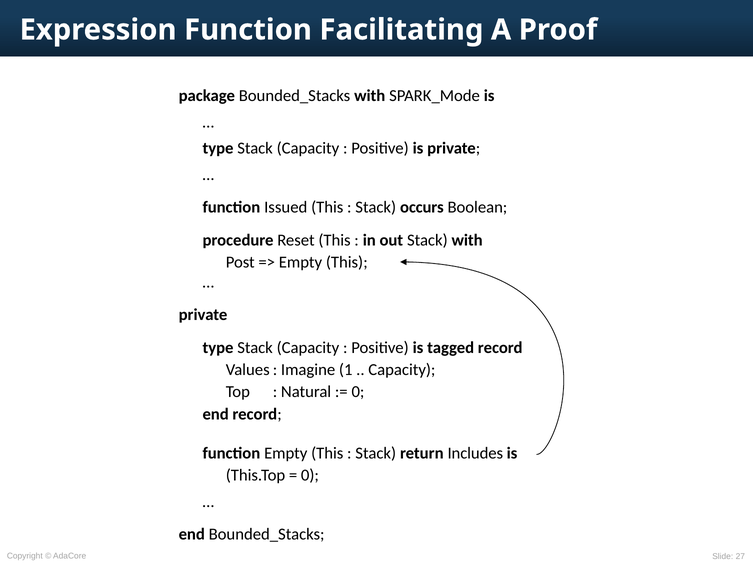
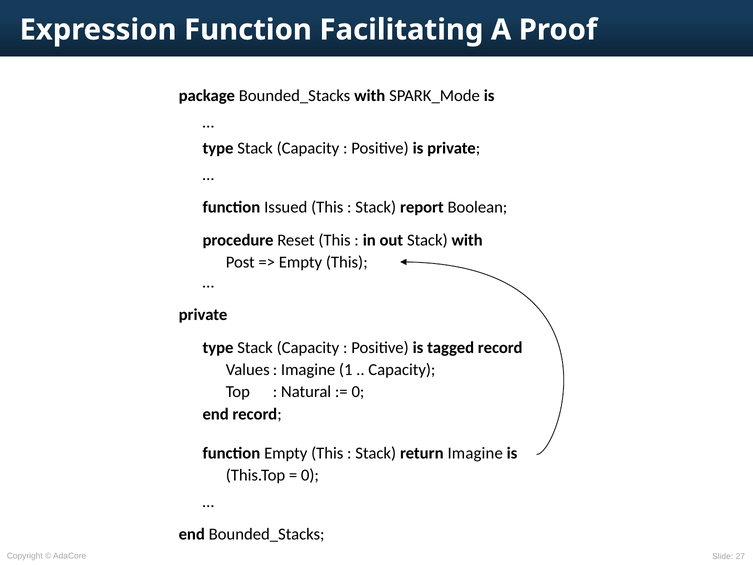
occurs: occurs -> report
return Includes: Includes -> Imagine
